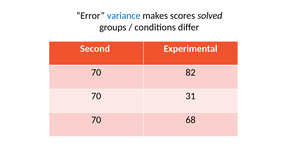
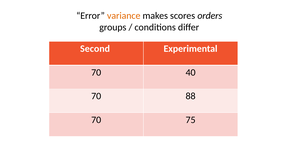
variance colour: blue -> orange
solved: solved -> orders
82: 82 -> 40
31: 31 -> 88
68: 68 -> 75
